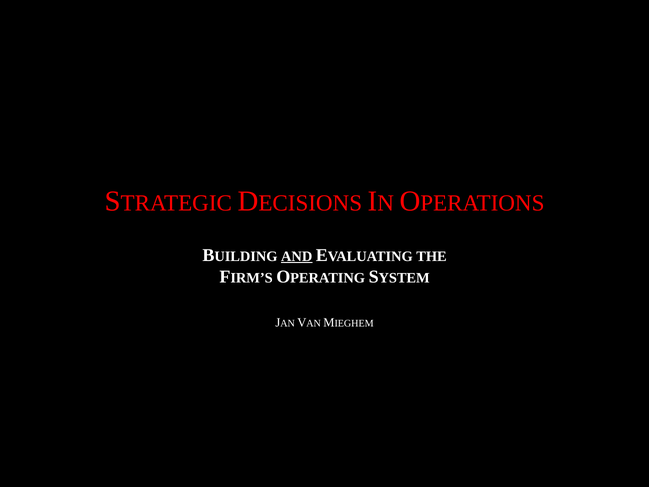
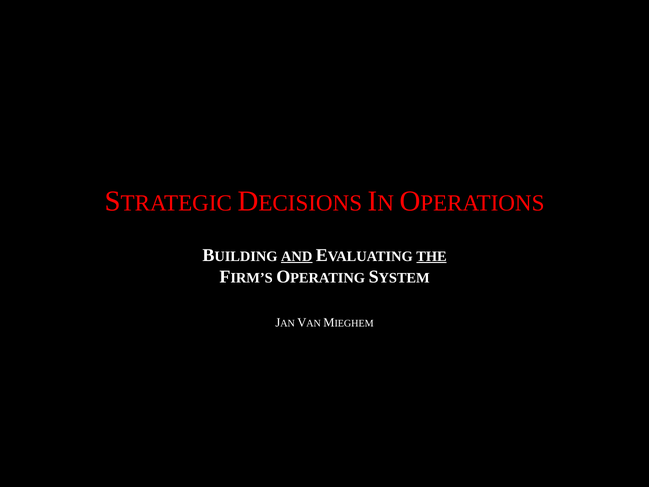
THE underline: none -> present
